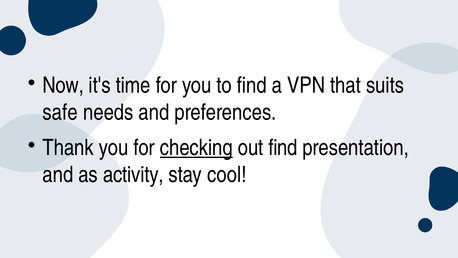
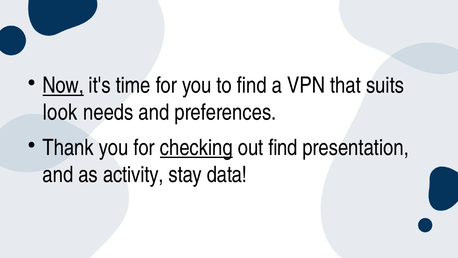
Now underline: none -> present
safe: safe -> look
cool: cool -> data
